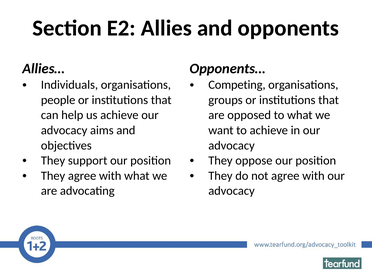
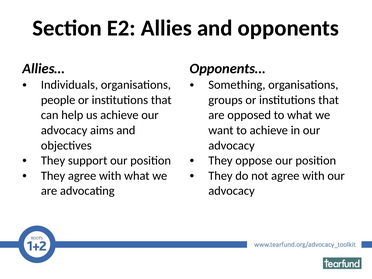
Competing: Competing -> Something
